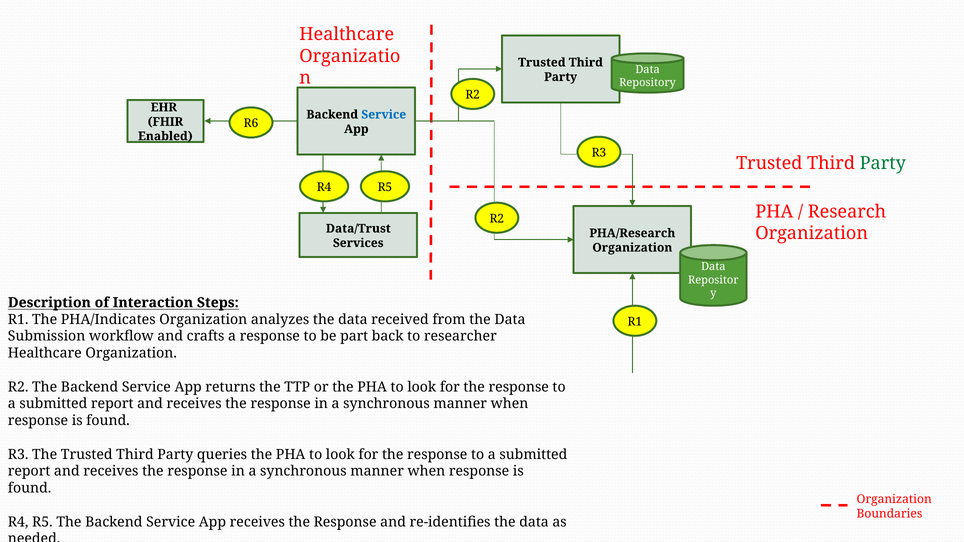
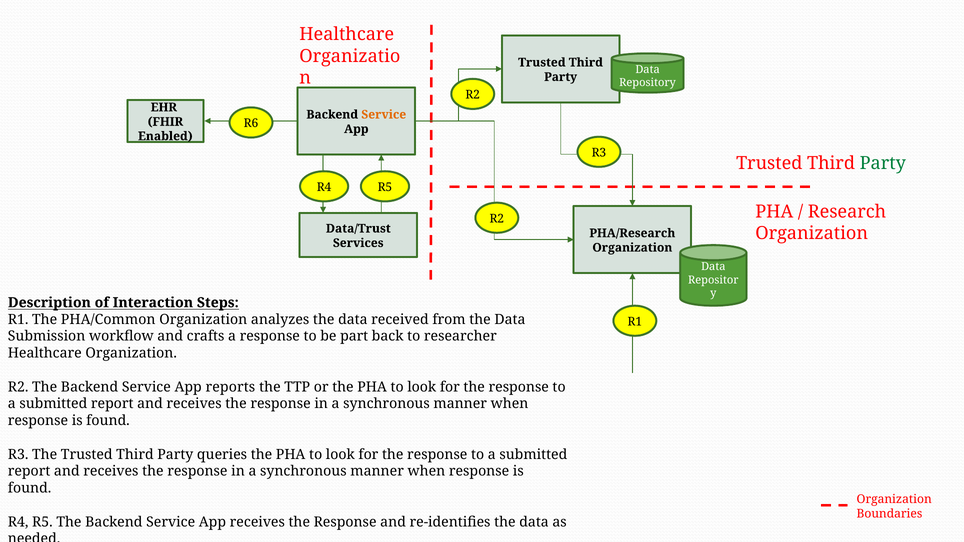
Service at (384, 115) colour: blue -> orange
PHA/Indicates: PHA/Indicates -> PHA/Common
returns: returns -> reports
